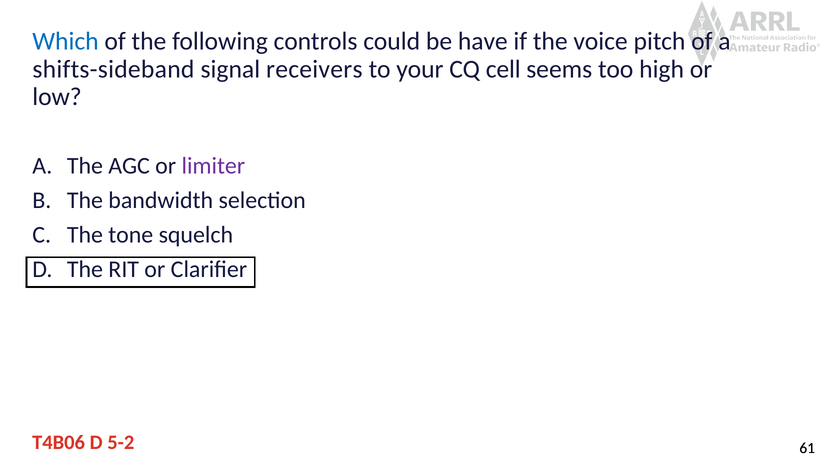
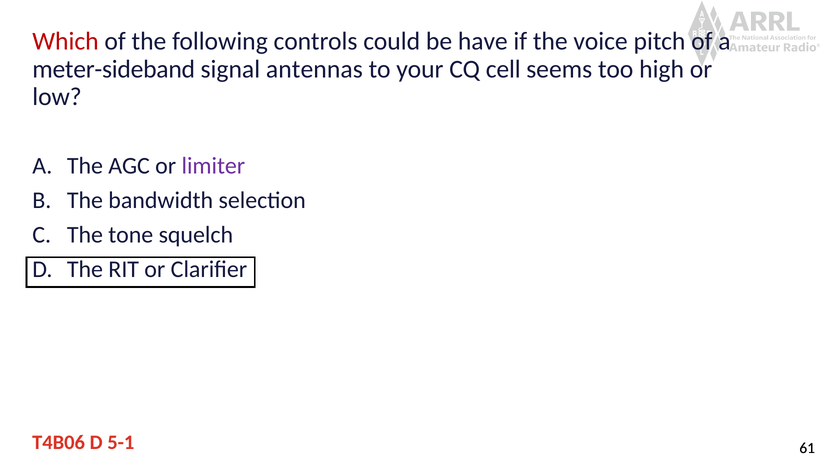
Which colour: blue -> red
shifts-sideband: shifts-sideband -> meter-sideband
receivers: receivers -> antennas
5-2: 5-2 -> 5-1
